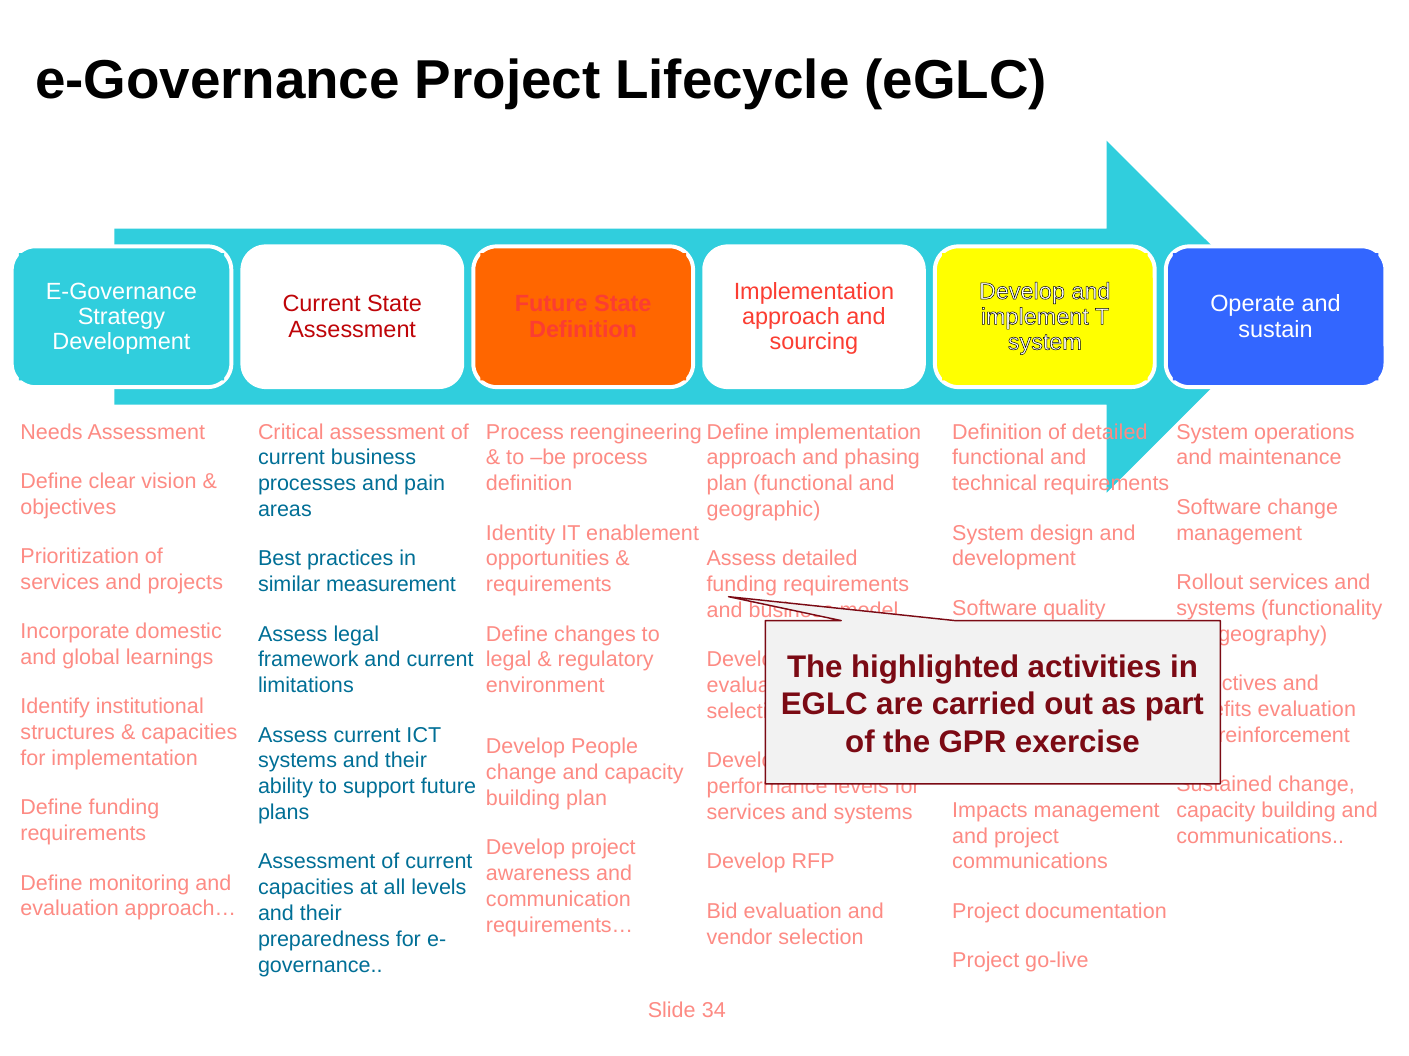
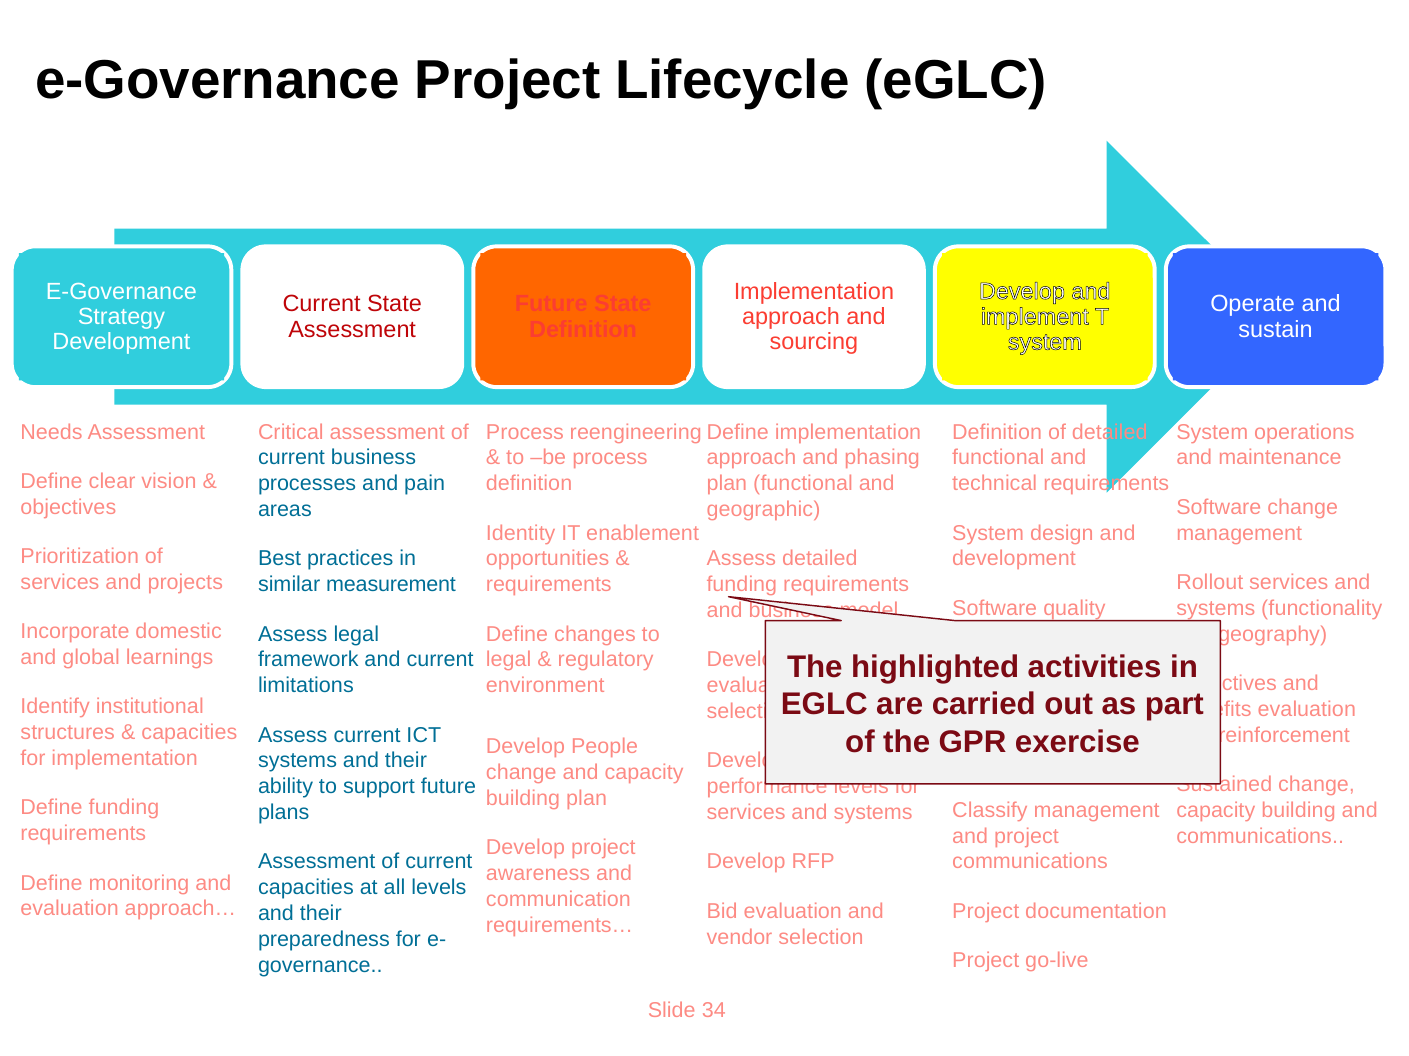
Impacts: Impacts -> Classify
